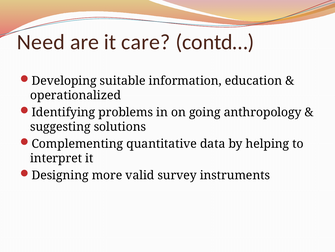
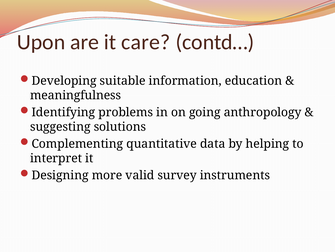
Need: Need -> Upon
operationalized: operationalized -> meaningfulness
